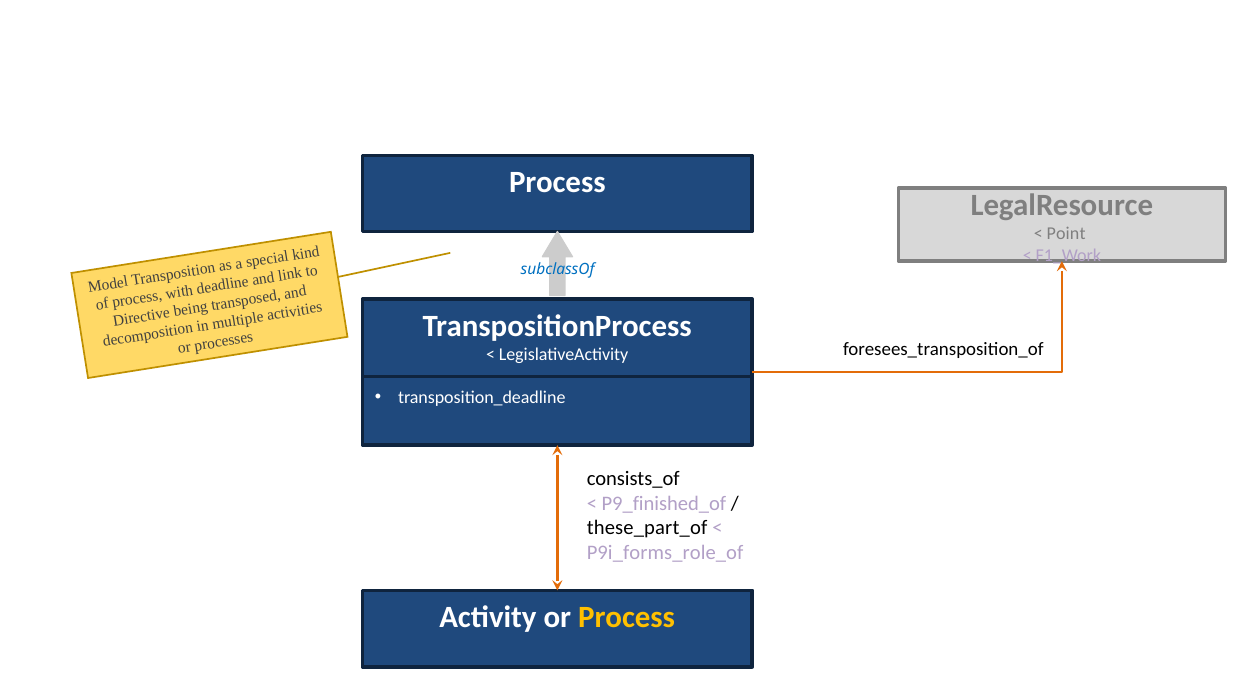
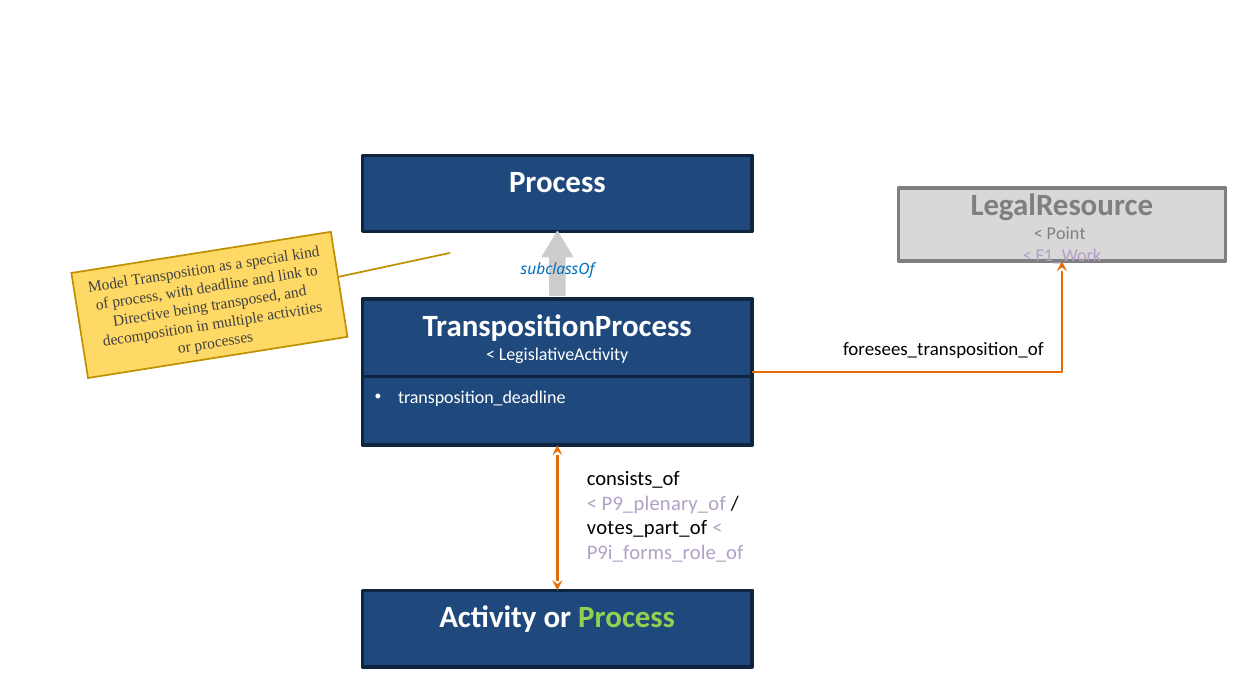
P9_finished_of: P9_finished_of -> P9_plenary_of
these_part_of: these_part_of -> votes_part_of
Process at (627, 617) colour: yellow -> light green
